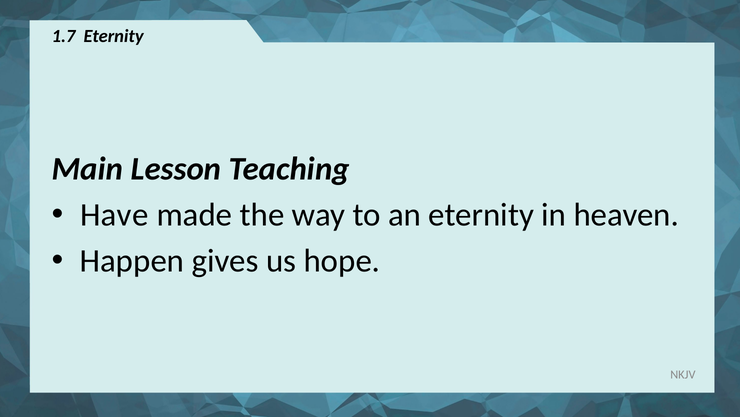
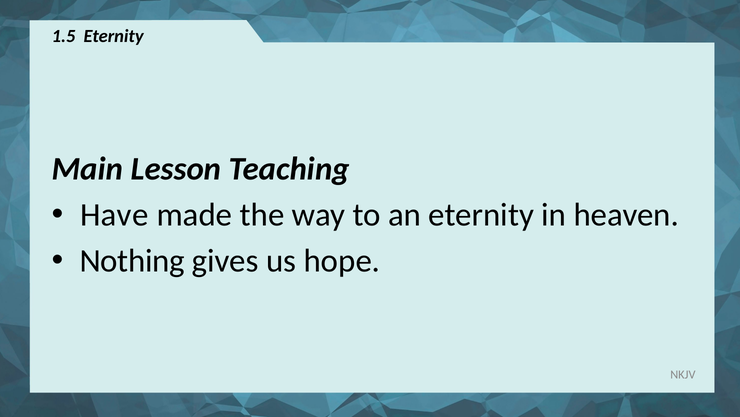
1.7: 1.7 -> 1.5
Happen: Happen -> Nothing
